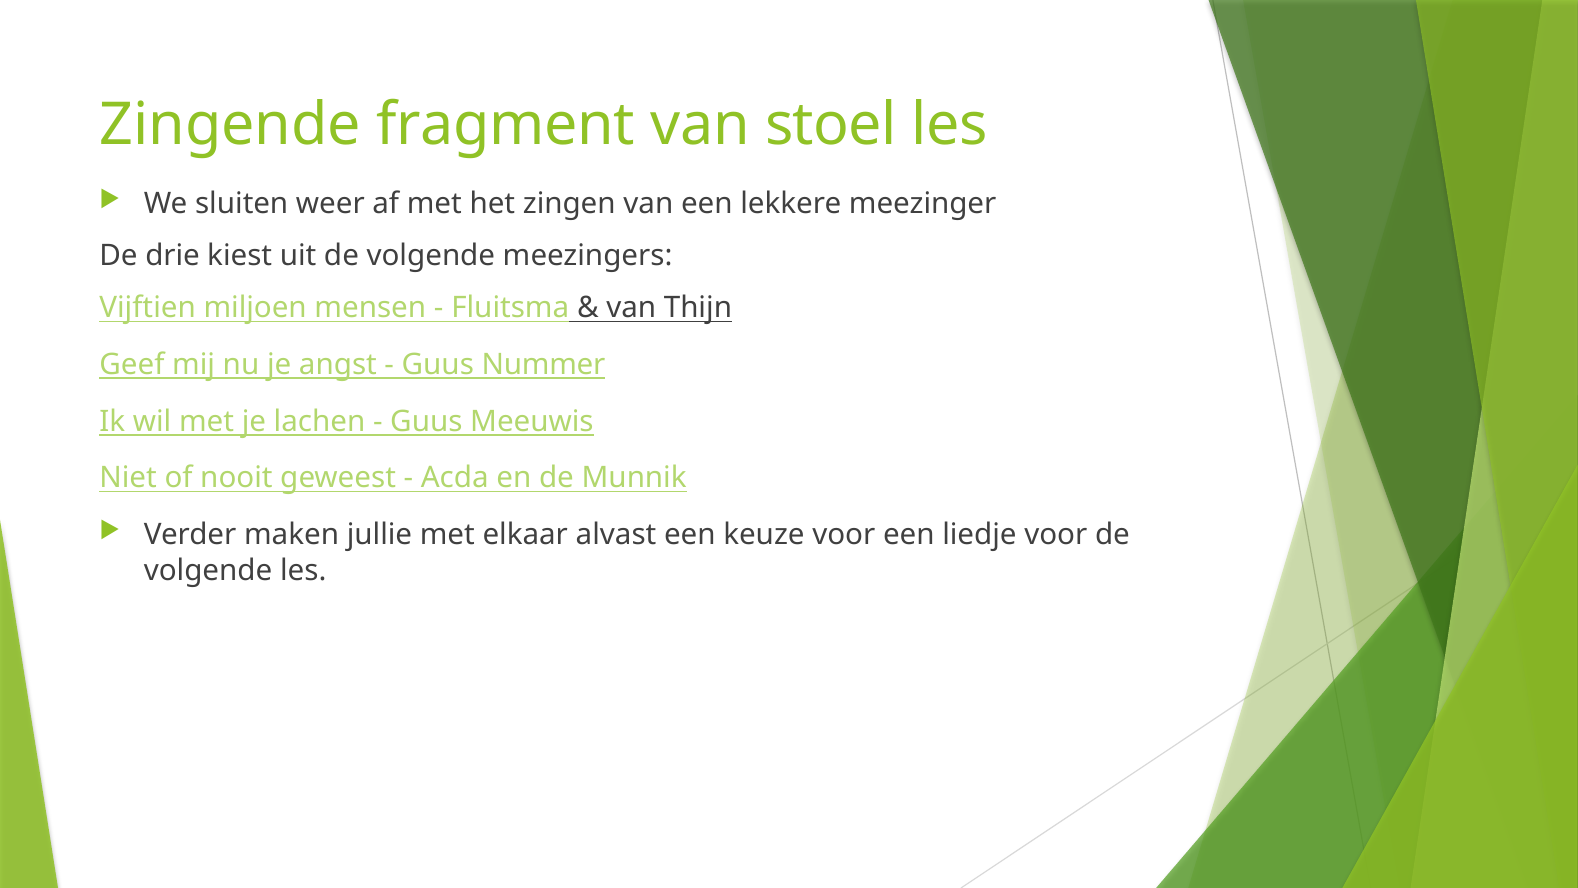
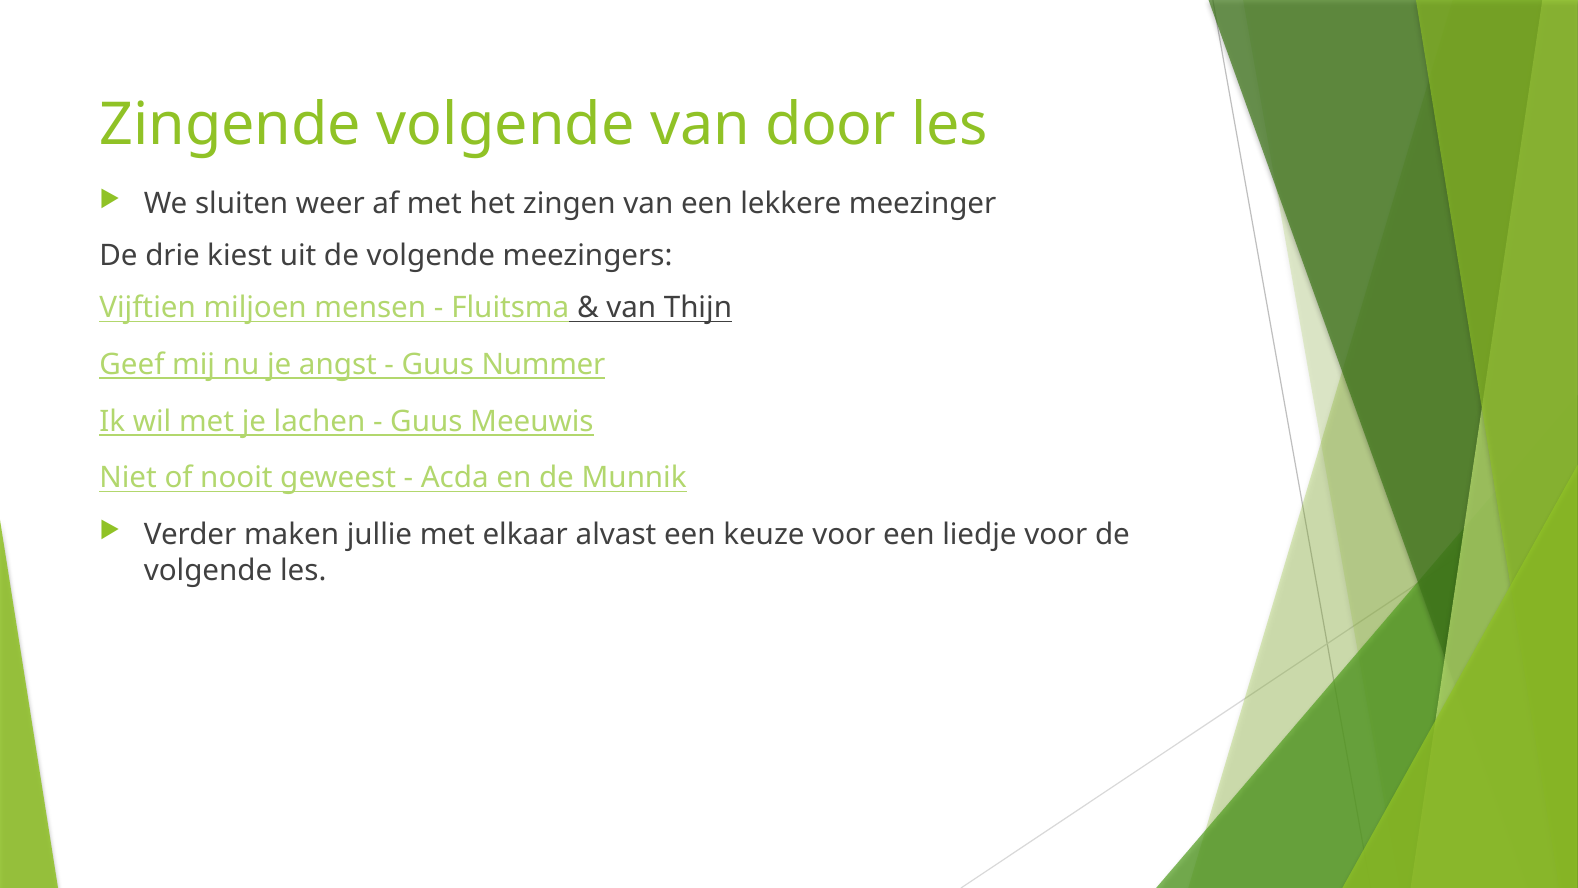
Zingende fragment: fragment -> volgende
stoel: stoel -> door
